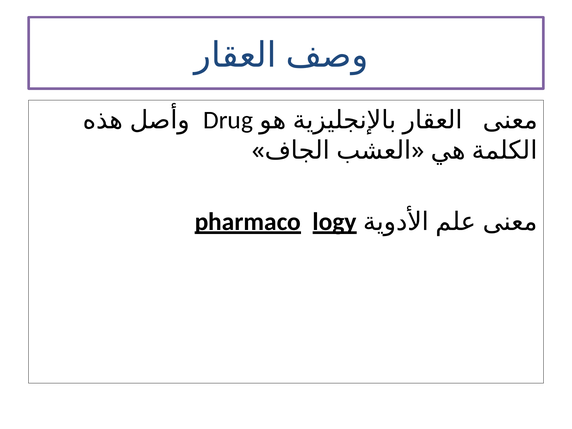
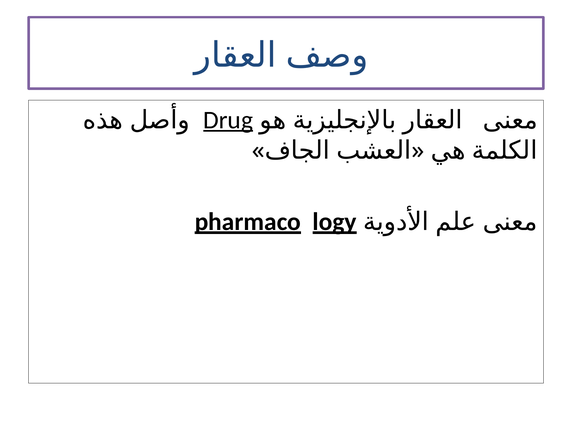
Drug underline: none -> present
